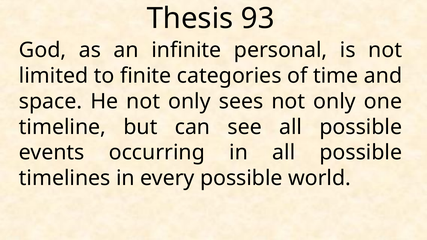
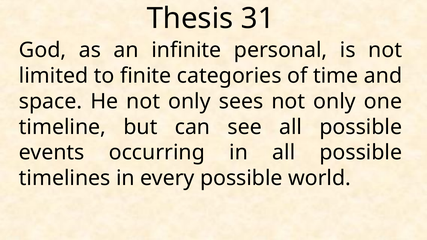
93: 93 -> 31
